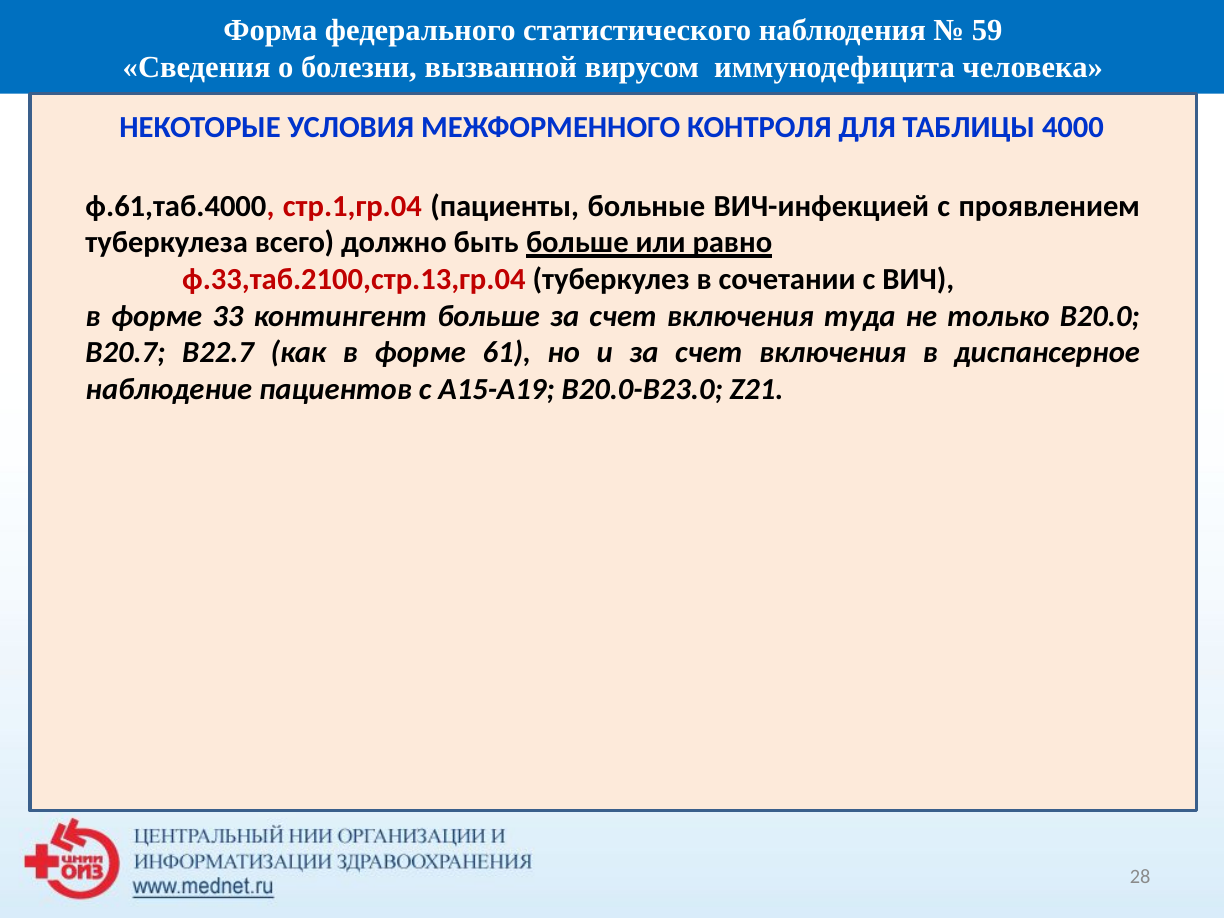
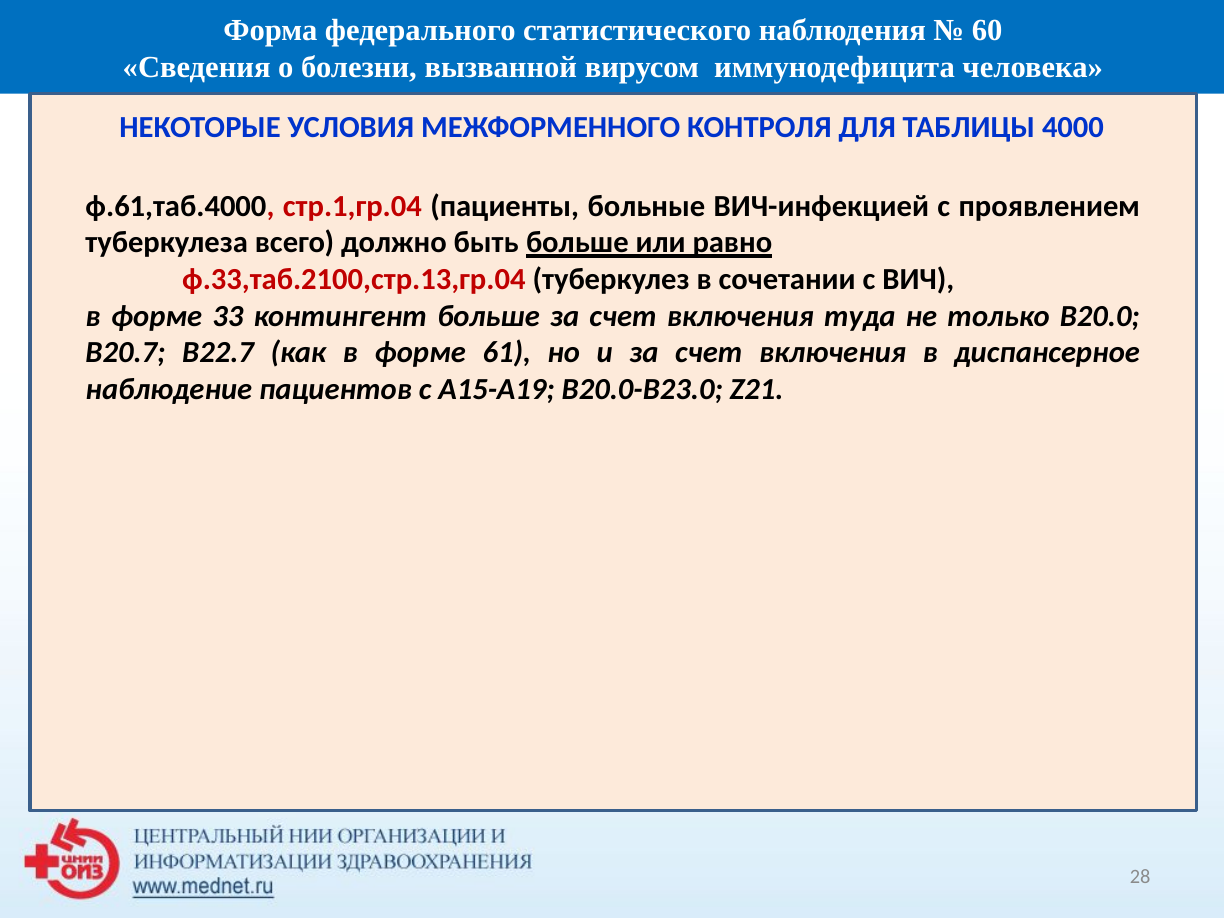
59: 59 -> 60
